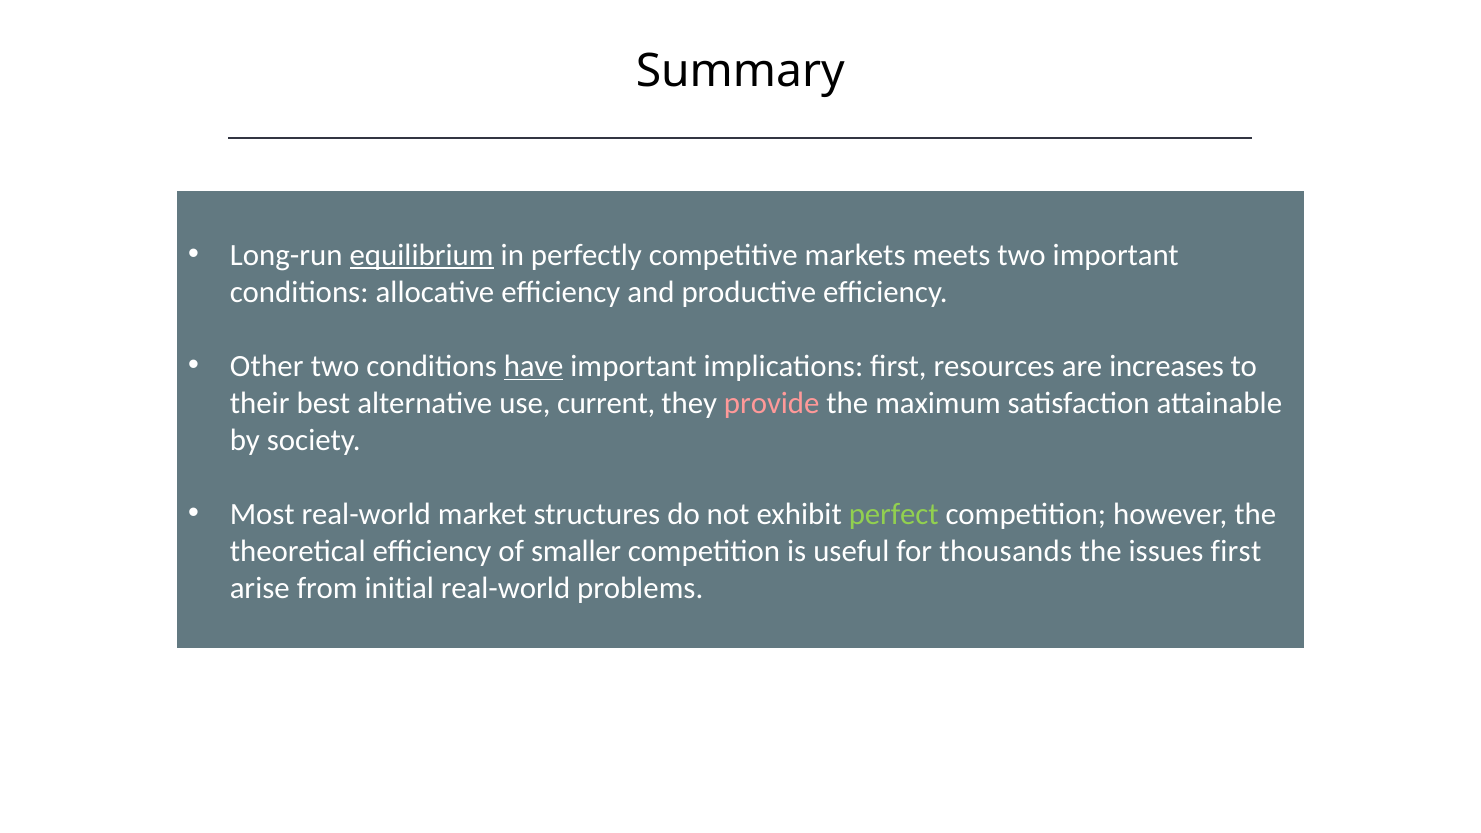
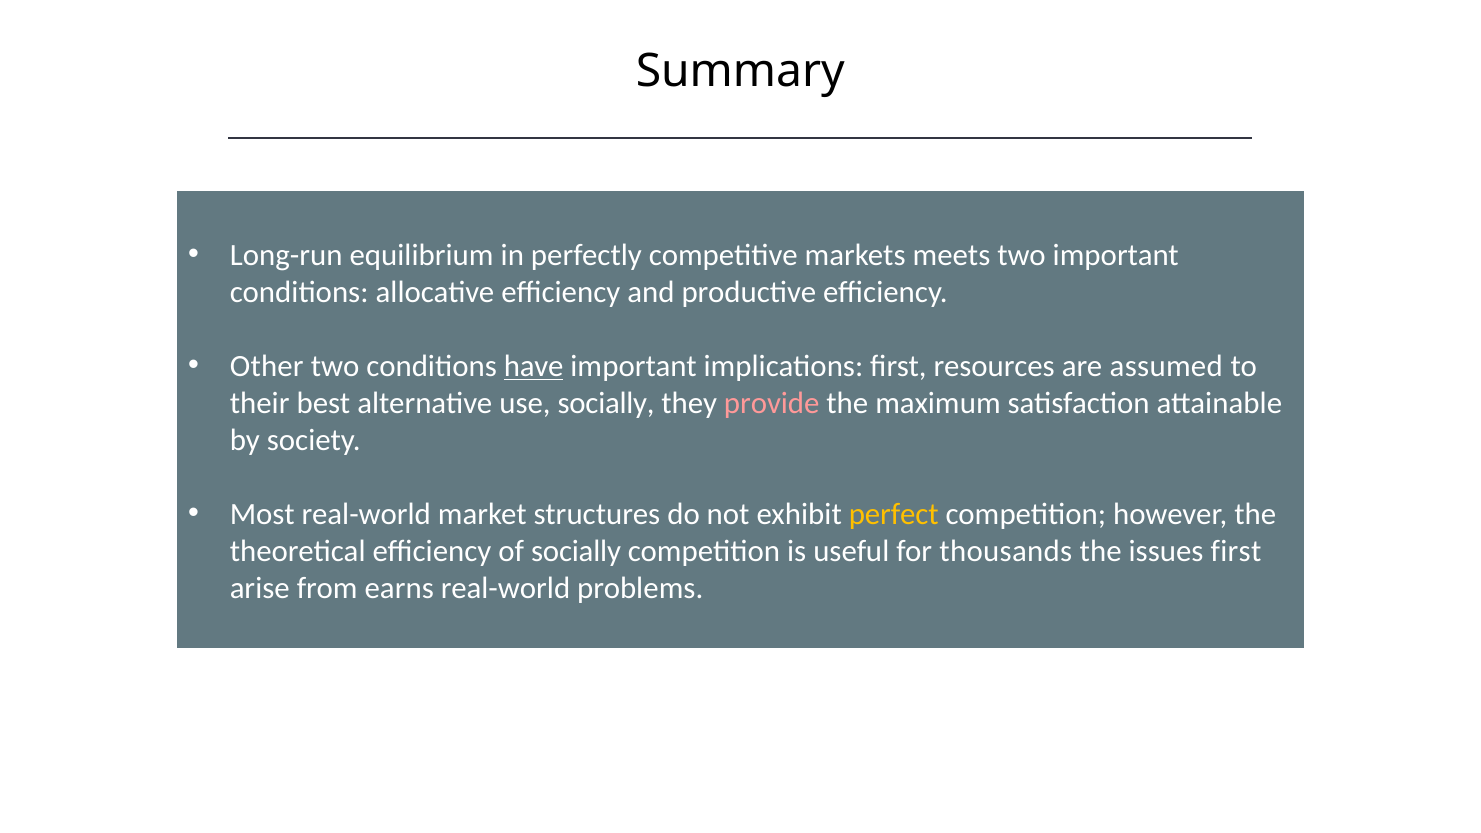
equilibrium underline: present -> none
increases: increases -> assumed
use current: current -> socially
perfect colour: light green -> yellow
of smaller: smaller -> socially
initial: initial -> earns
